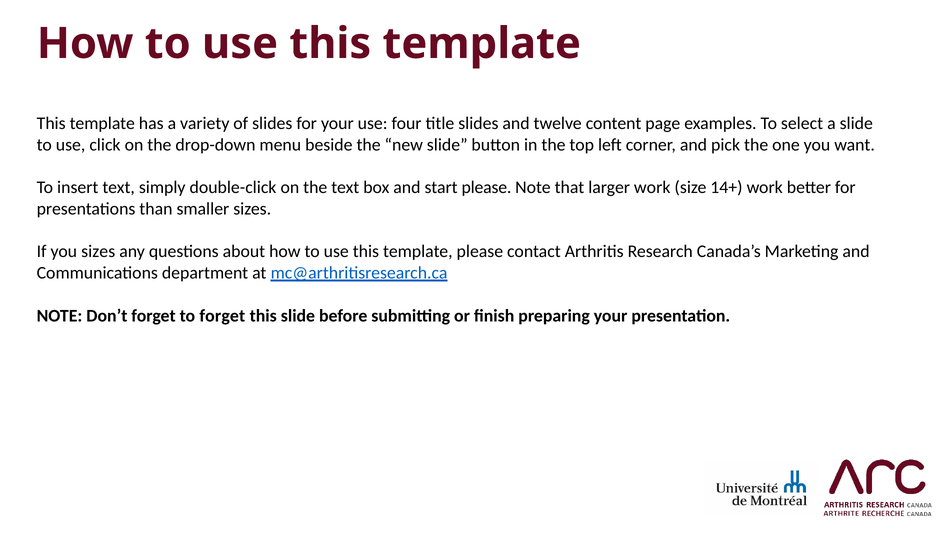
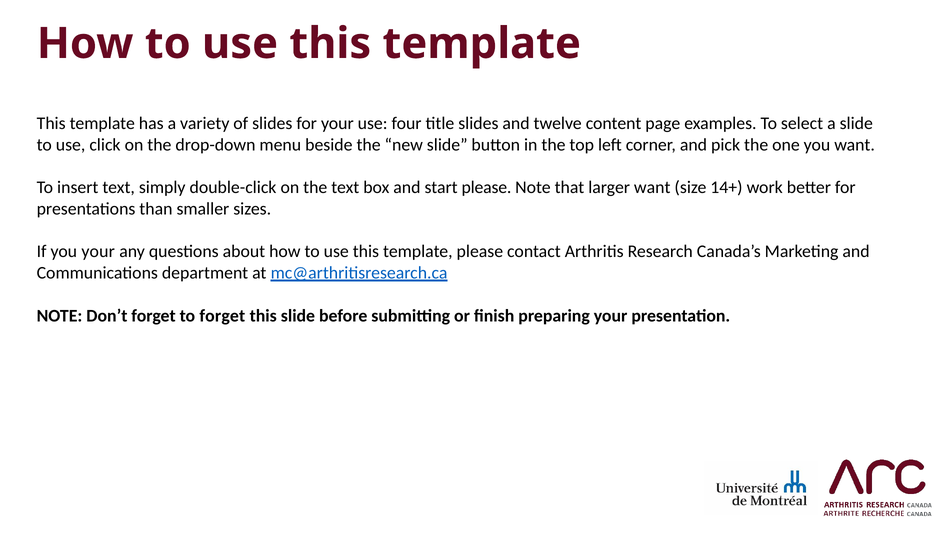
larger work: work -> want
you sizes: sizes -> your
